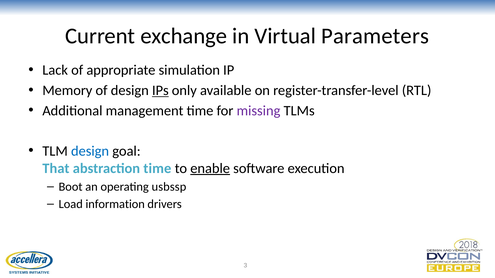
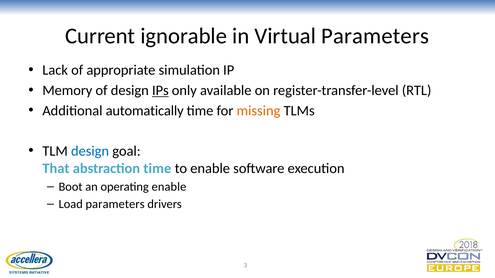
exchange: exchange -> ignorable
management: management -> automatically
missing colour: purple -> orange
enable at (210, 169) underline: present -> none
operating usbssp: usbssp -> enable
Load information: information -> parameters
